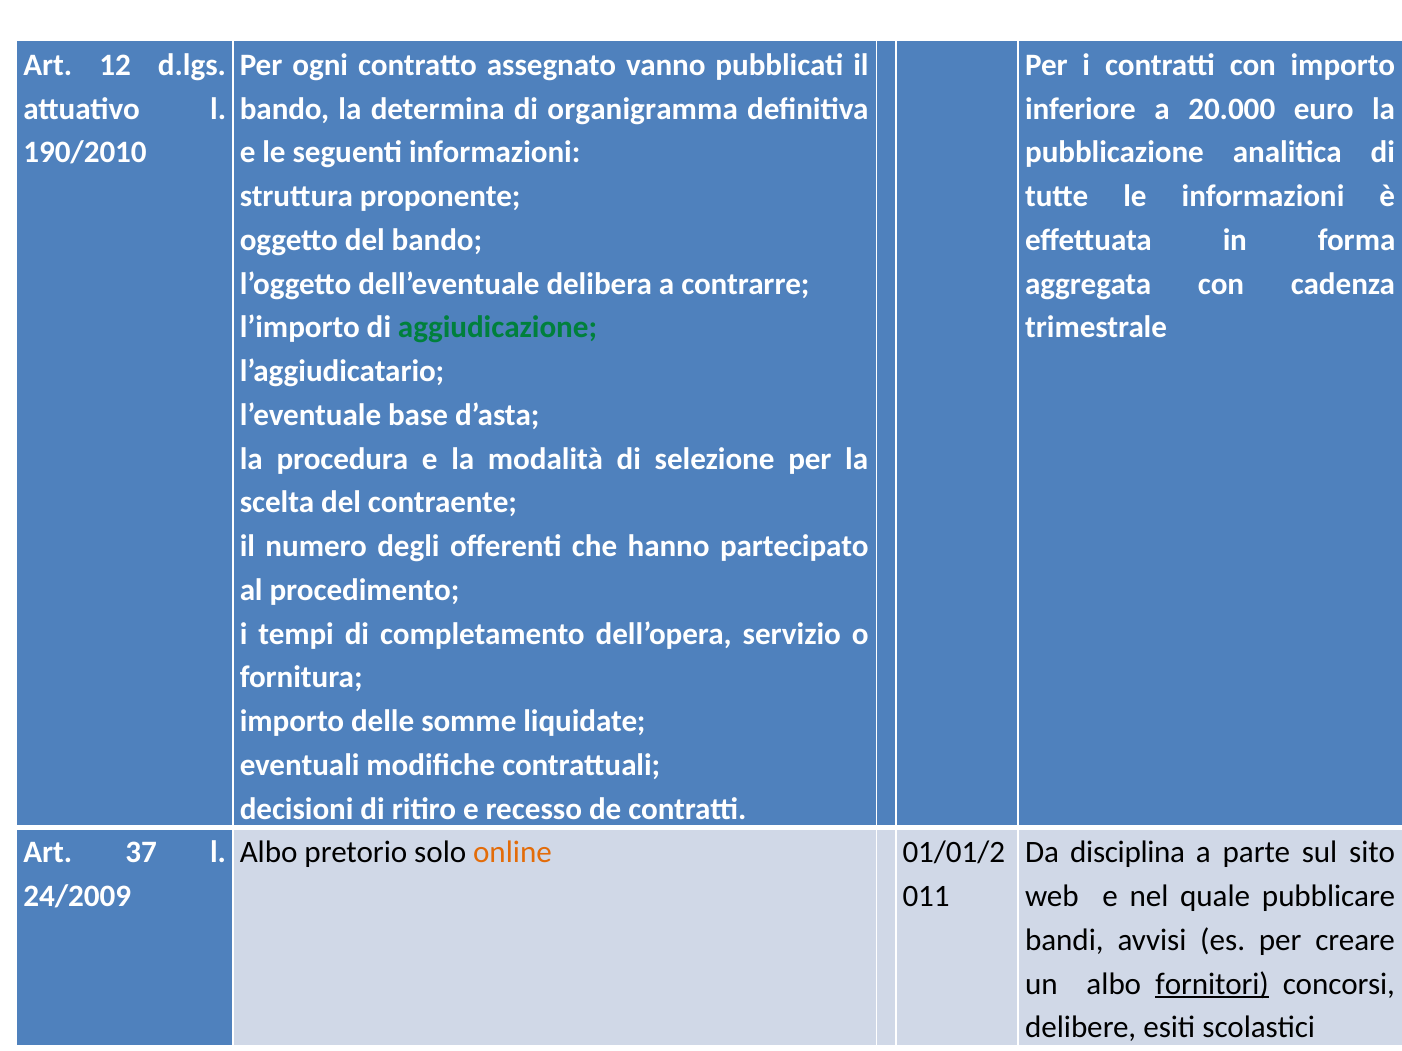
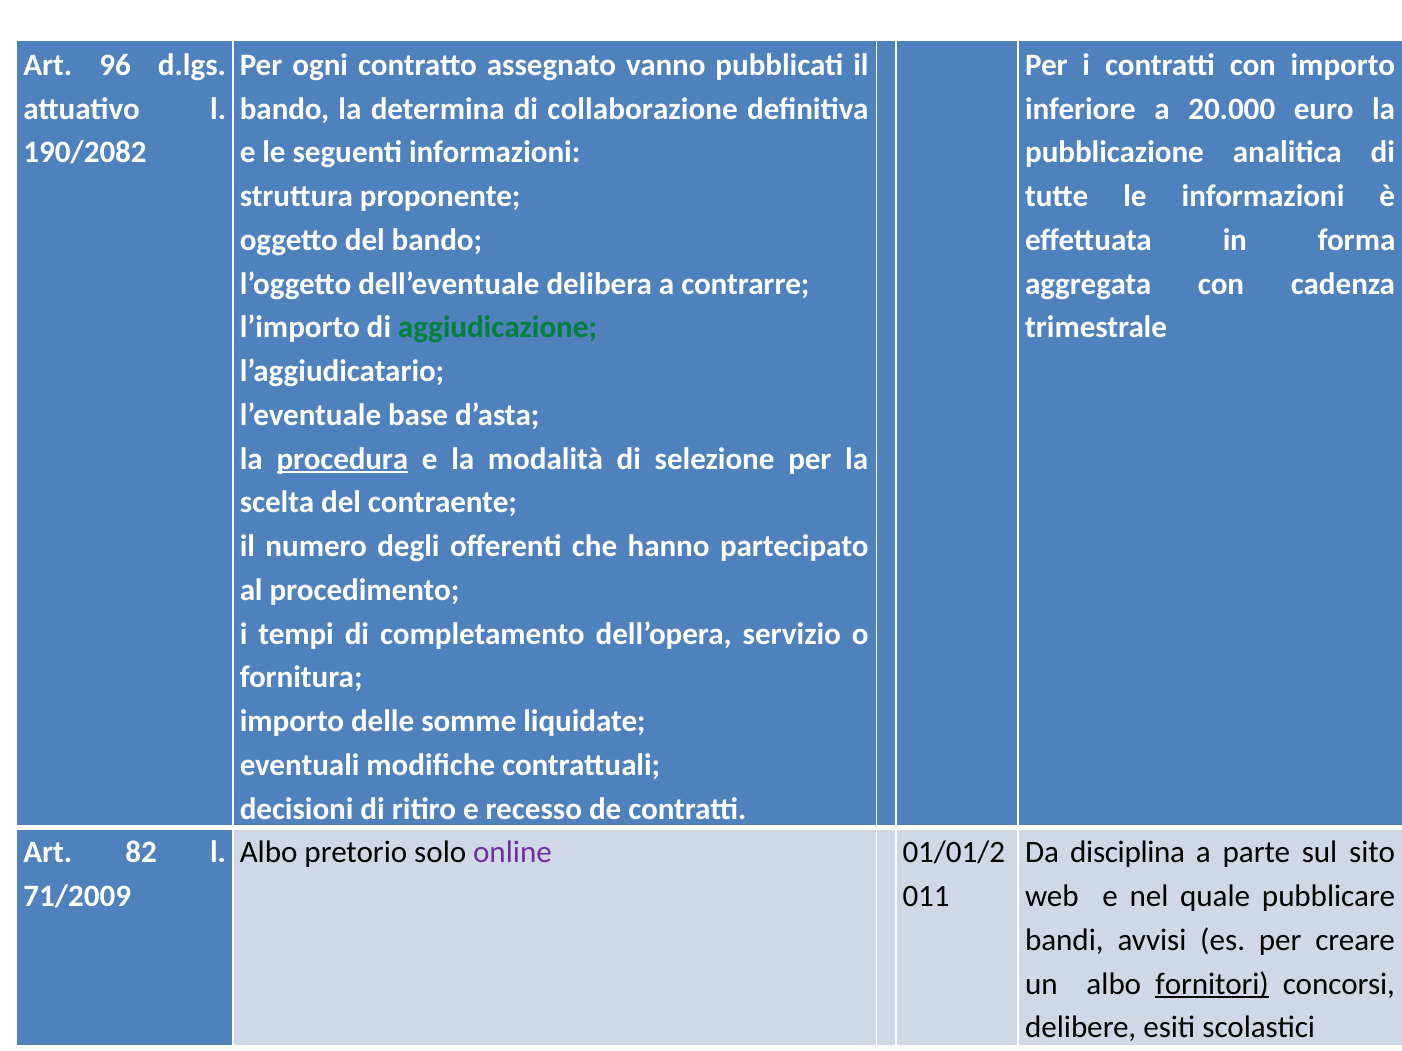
12: 12 -> 96
organigramma: organigramma -> collaborazione
190/2010: 190/2010 -> 190/2082
procedura underline: none -> present
37: 37 -> 82
online colour: orange -> purple
24/2009: 24/2009 -> 71/2009
